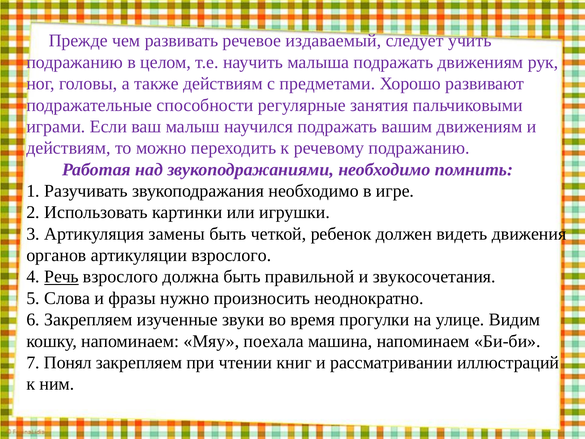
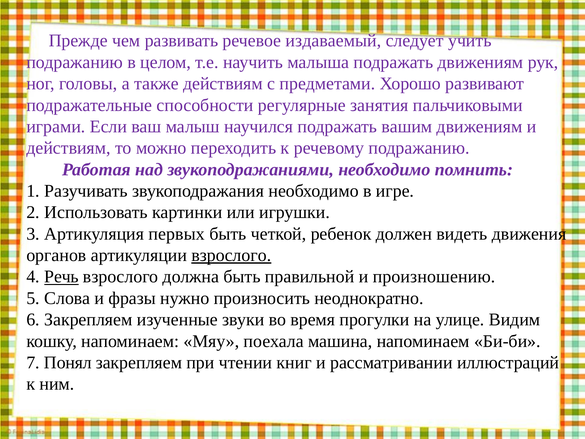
замены: замены -> первых
взрослого at (231, 255) underline: none -> present
звукосочетания: звукосочетания -> произношению
